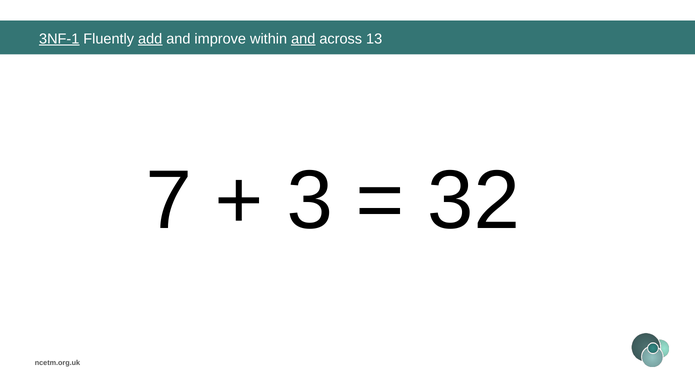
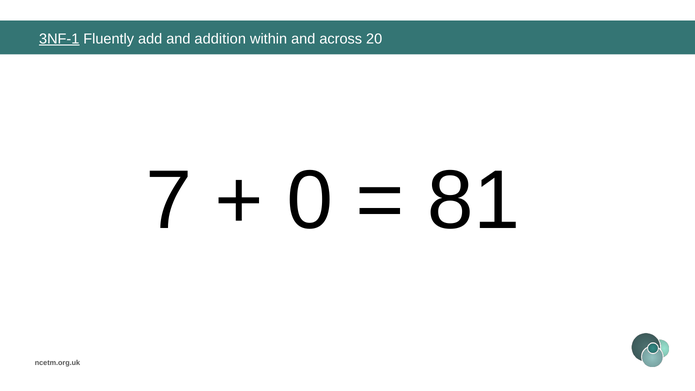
add underline: present -> none
improve: improve -> addition
and at (303, 39) underline: present -> none
13: 13 -> 20
3: 3 -> 0
32: 32 -> 81
